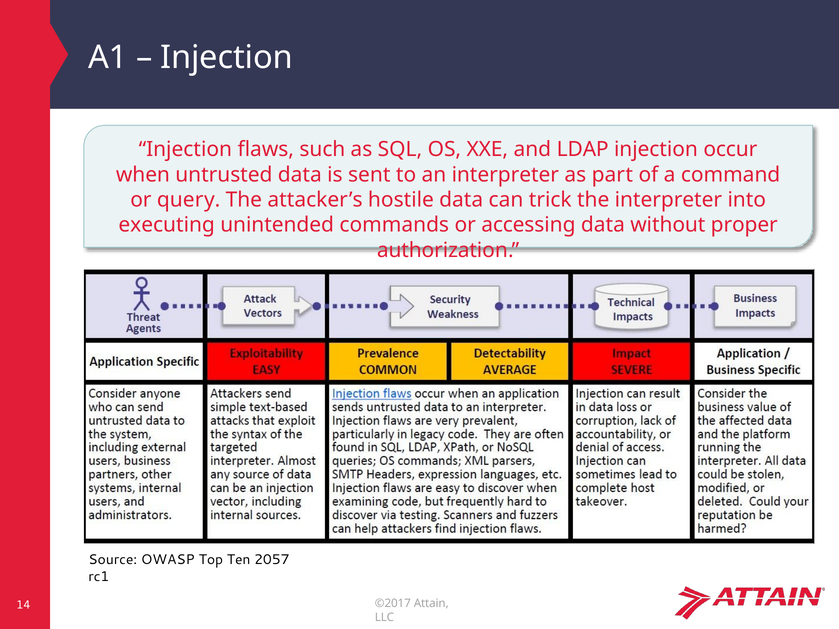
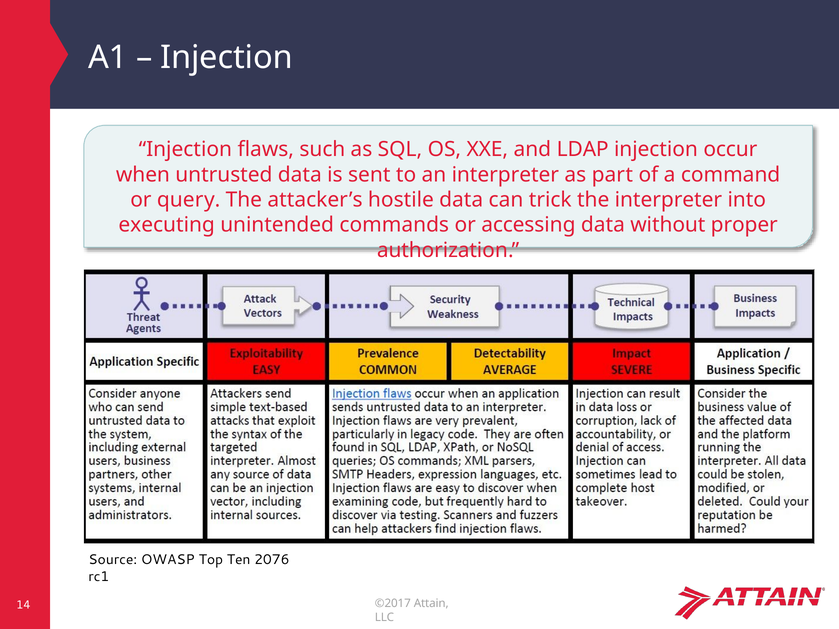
2057: 2057 -> 2076
